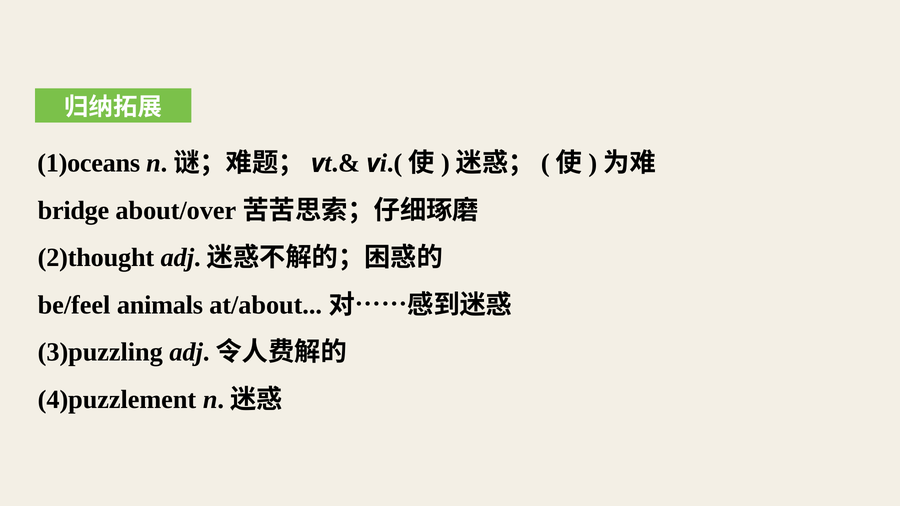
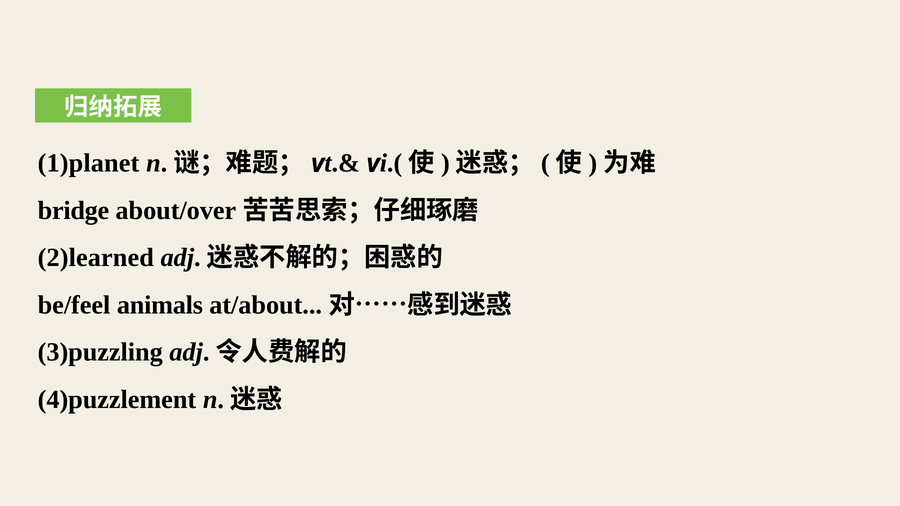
1)oceans: 1)oceans -> 1)planet
2)thought: 2)thought -> 2)learned
